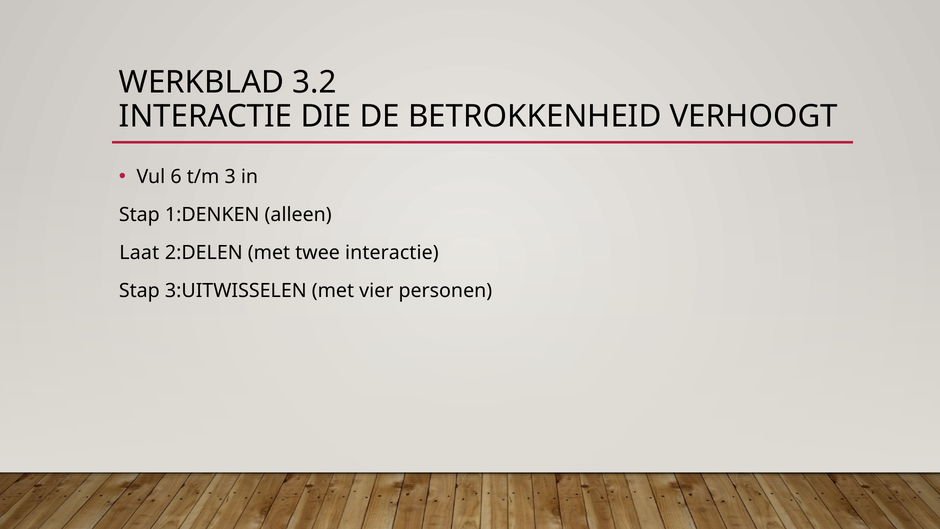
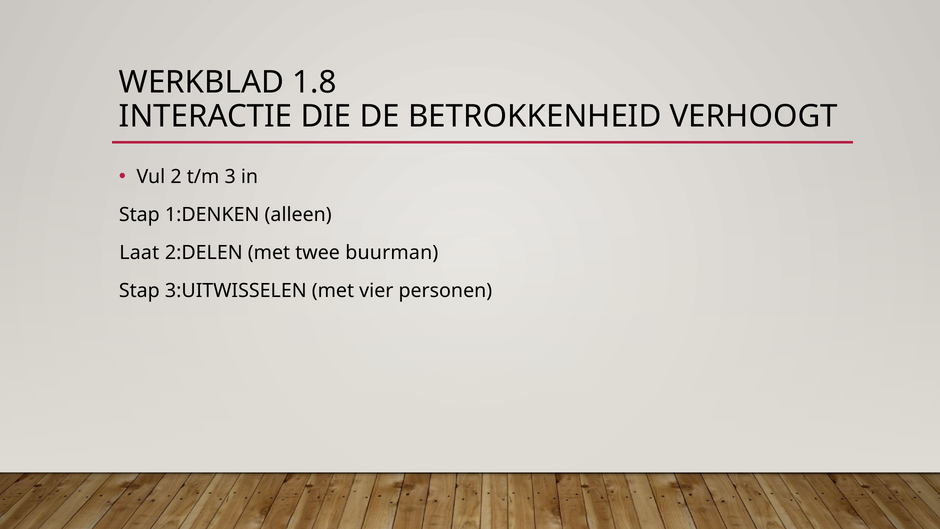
3.2: 3.2 -> 1.8
6: 6 -> 2
twee interactie: interactie -> buurman
